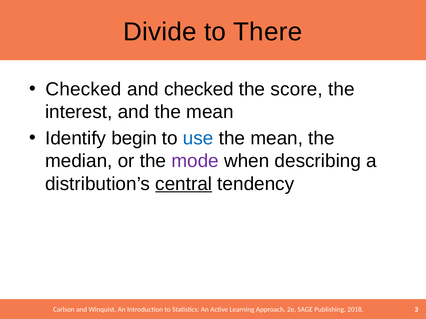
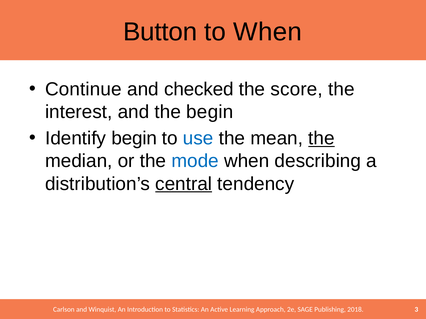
Divide: Divide -> Button
to There: There -> When
Checked at (83, 89): Checked -> Continue
and the mean: mean -> begin
the at (321, 139) underline: none -> present
mode colour: purple -> blue
